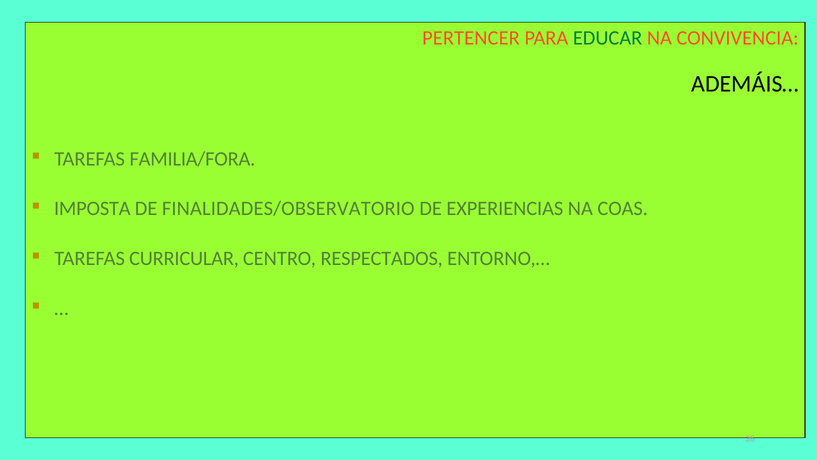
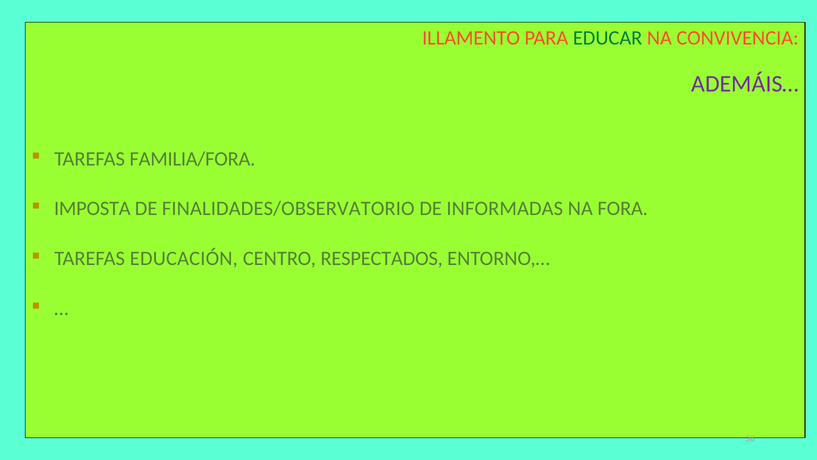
PERTENCER: PERTENCER -> ILLAMENTO
ADEMÁIS… colour: black -> purple
EXPERIENCIAS: EXPERIENCIAS -> INFORMADAS
COAS: COAS -> FORA
CURRICULAR: CURRICULAR -> EDUCACIÓN
